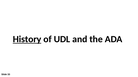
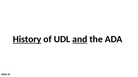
and underline: none -> present
